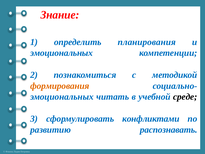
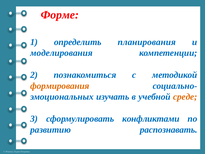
Знание: Знание -> Форме
эмоциональных at (61, 53): эмоциональных -> моделирования
читать: читать -> изучать
среде colour: black -> orange
